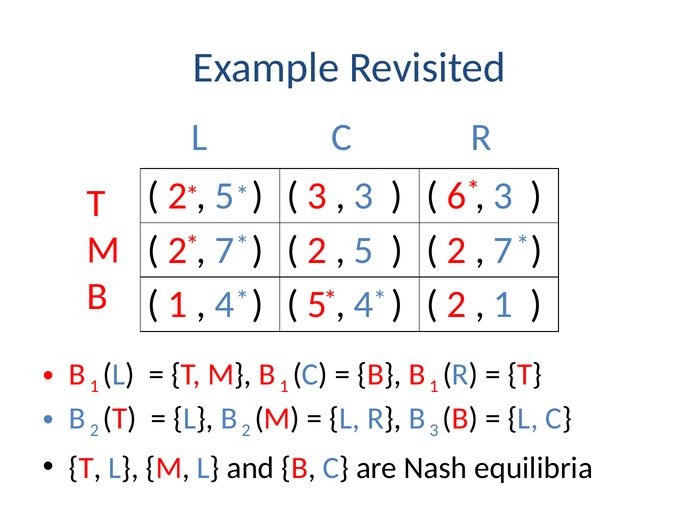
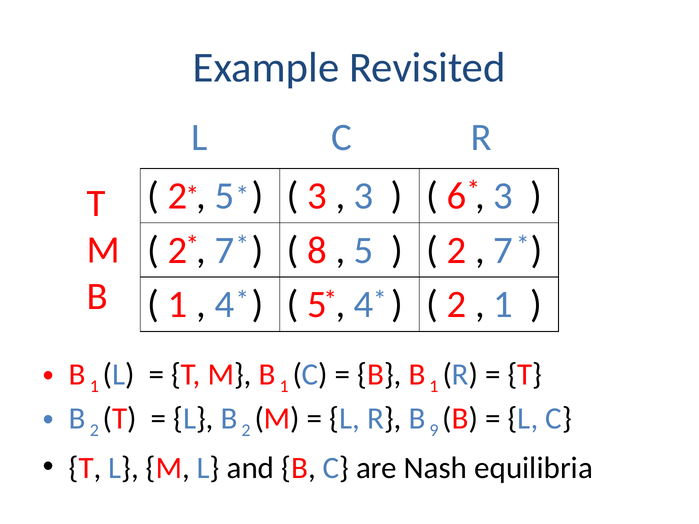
2 at (317, 250): 2 -> 8
B 3: 3 -> 9
